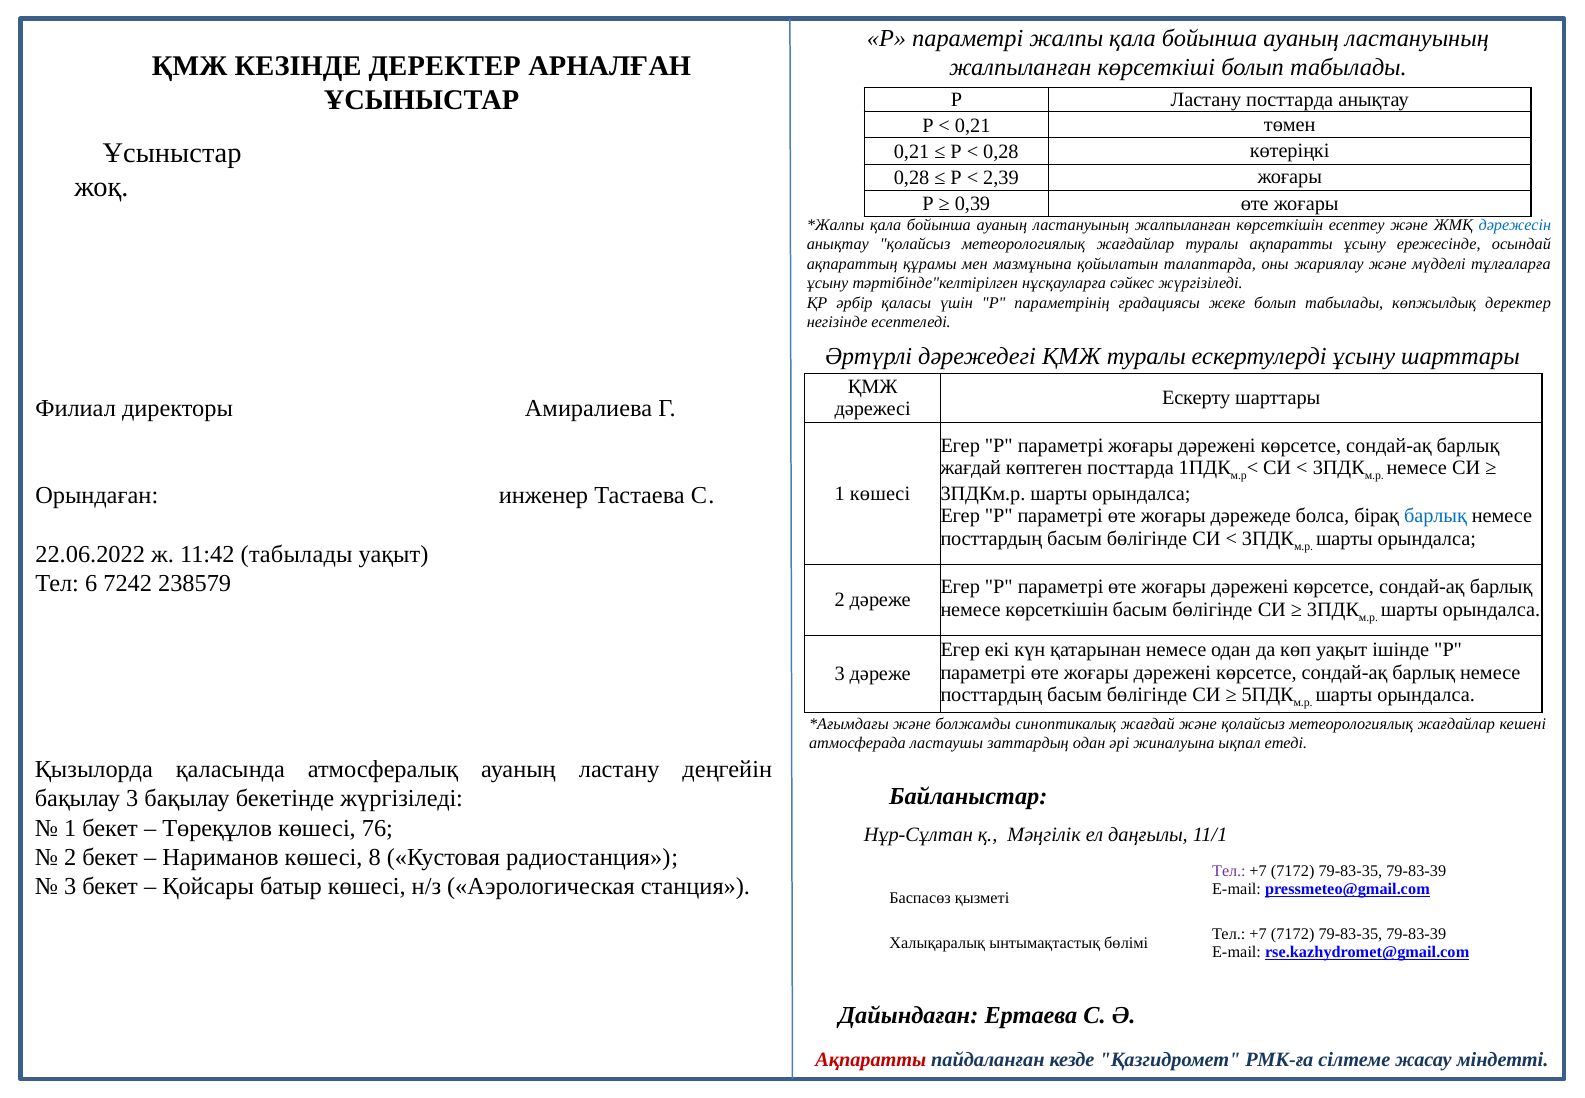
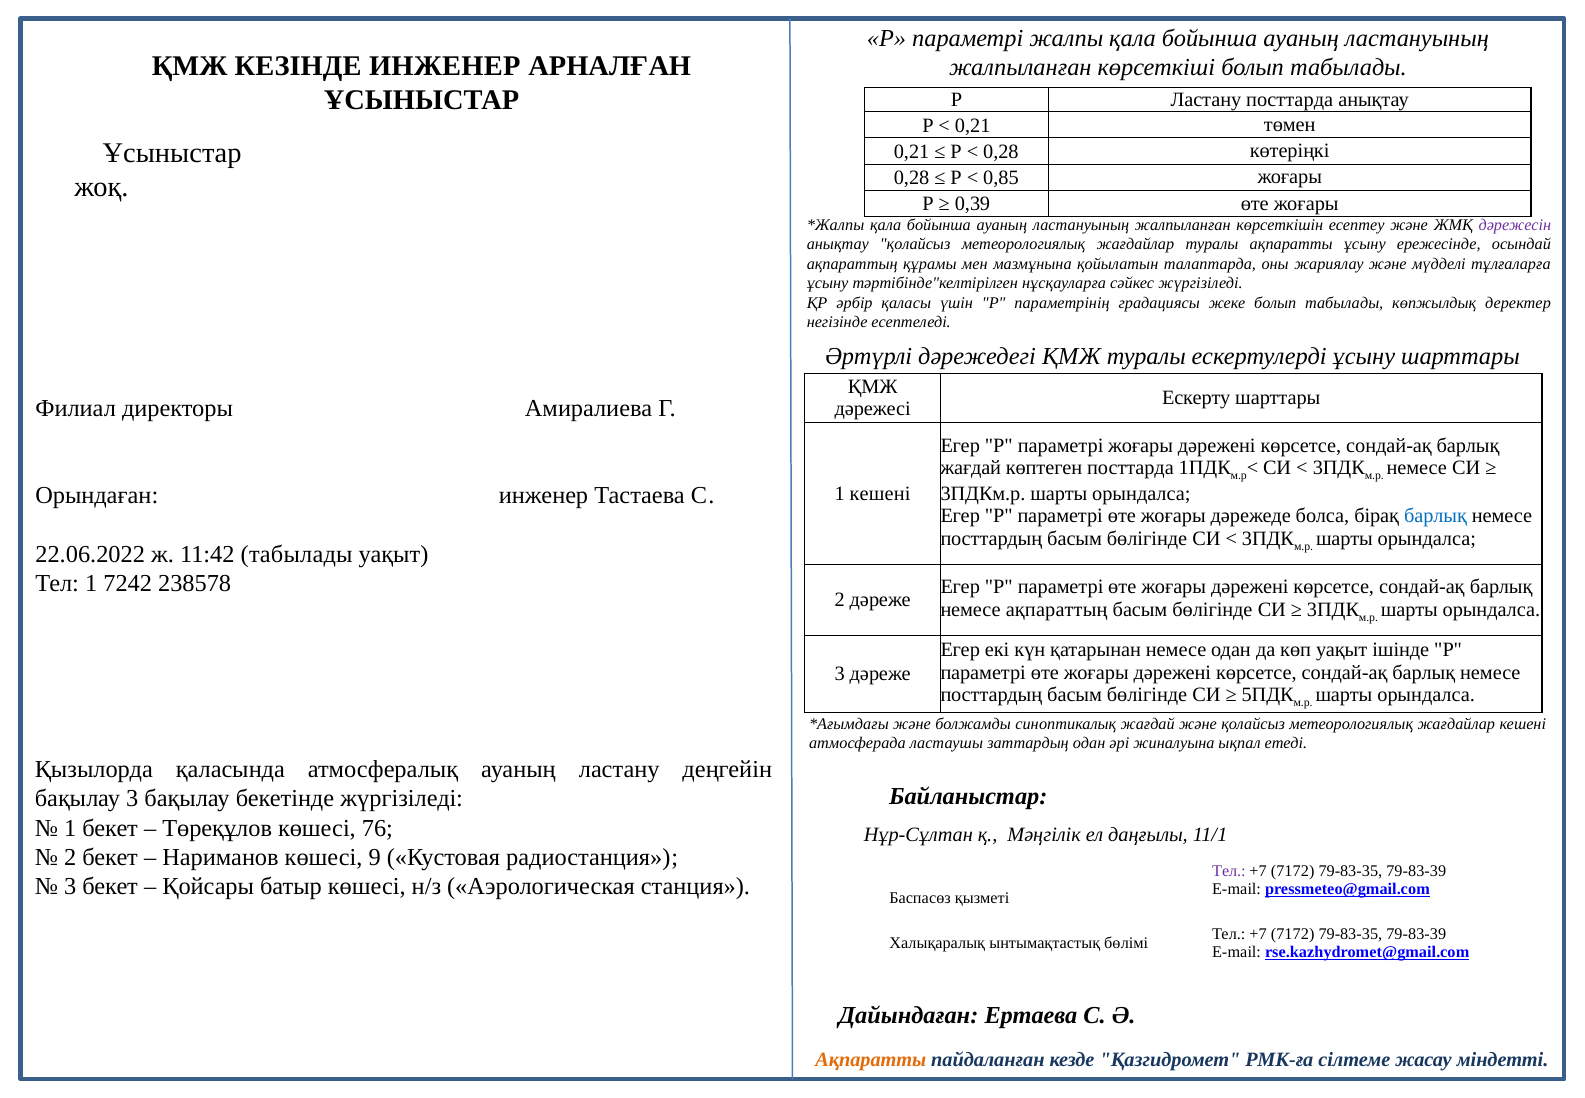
КЕЗІНДЕ ДЕРЕКТЕР: ДЕРЕКТЕР -> ИНЖЕНЕР
2,39: 2,39 -> 0,85
дәрежесін colour: blue -> purple
1 көшесі: көшесі -> кешені
Тел 6: 6 -> 1
238579: 238579 -> 238578
немесе көрсеткішін: көрсеткішін -> ақпараттың
8: 8 -> 9
Ақпаратты at (871, 1059) colour: red -> orange
